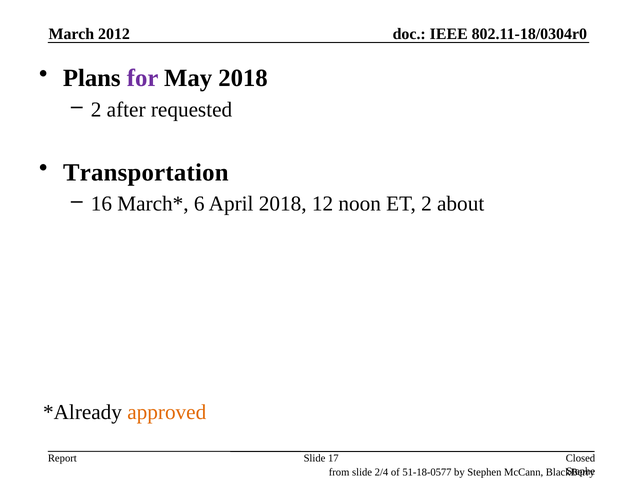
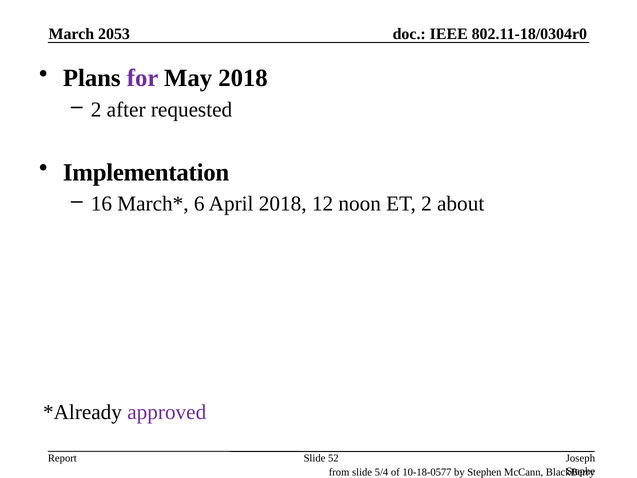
2012: 2012 -> 2053
Transportation: Transportation -> Implementation
approved colour: orange -> purple
Closed: Closed -> Joseph
17: 17 -> 52
2/4: 2/4 -> 5/4
51-18-0577: 51-18-0577 -> 10-18-0577
